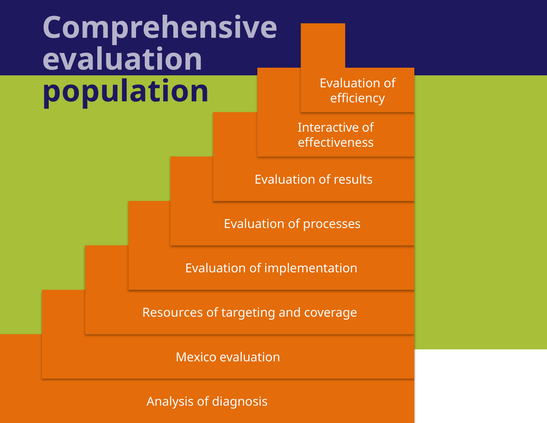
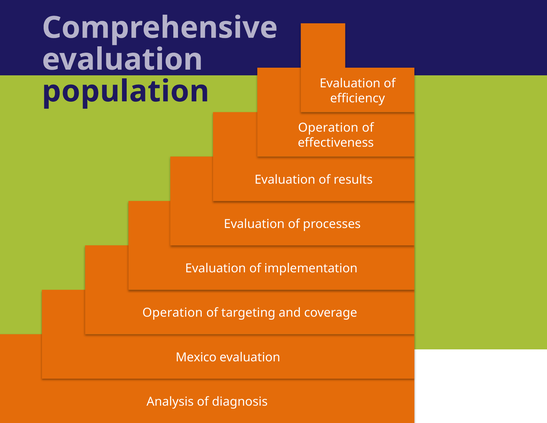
Interactive at (328, 128): Interactive -> Operation
Resources at (173, 313): Resources -> Operation
